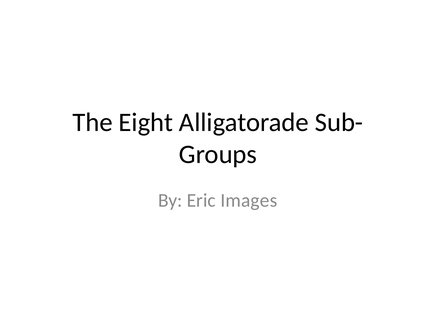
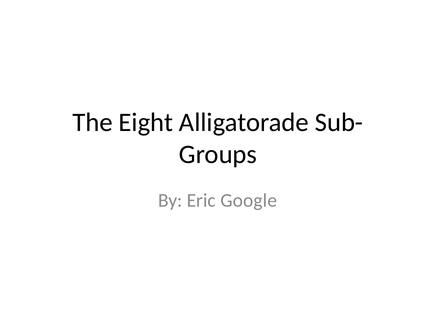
Images: Images -> Google
